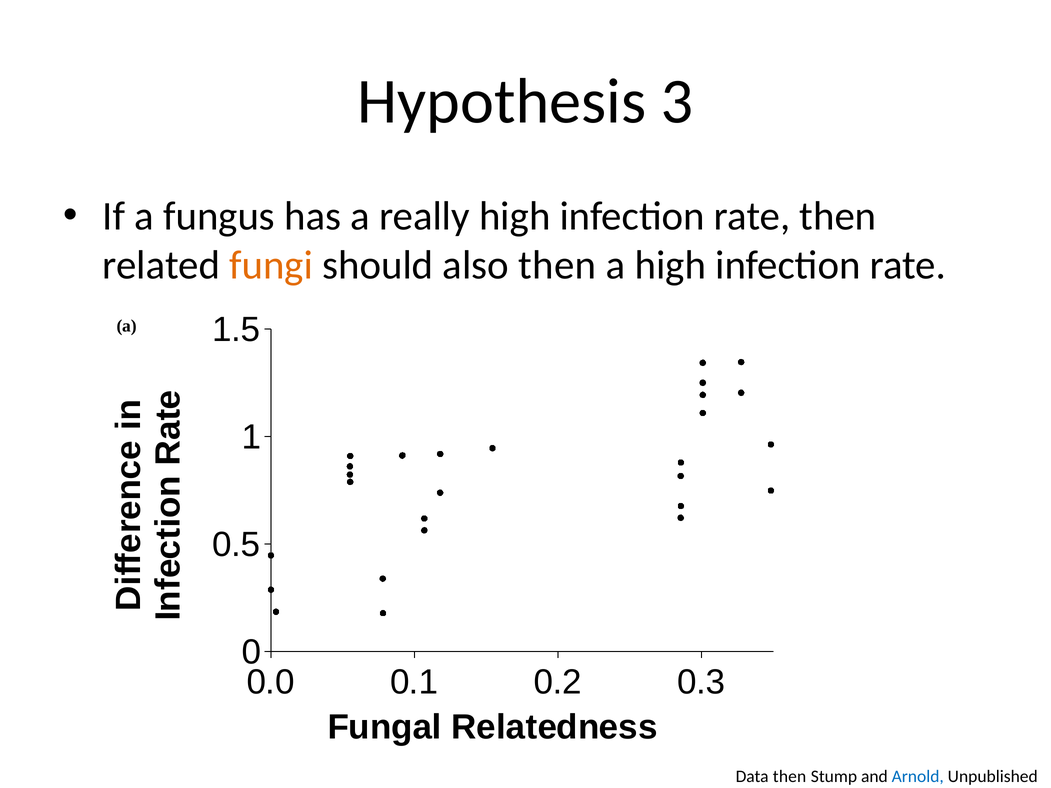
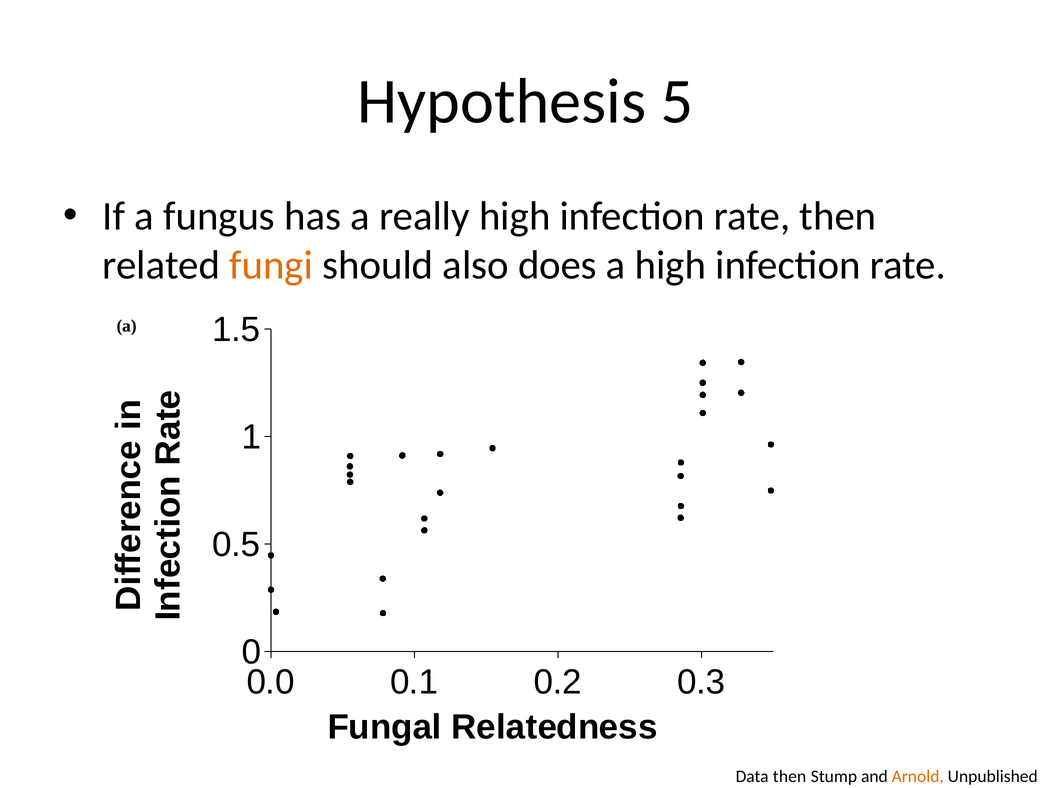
3: 3 -> 5
also then: then -> does
Arnold colour: blue -> orange
